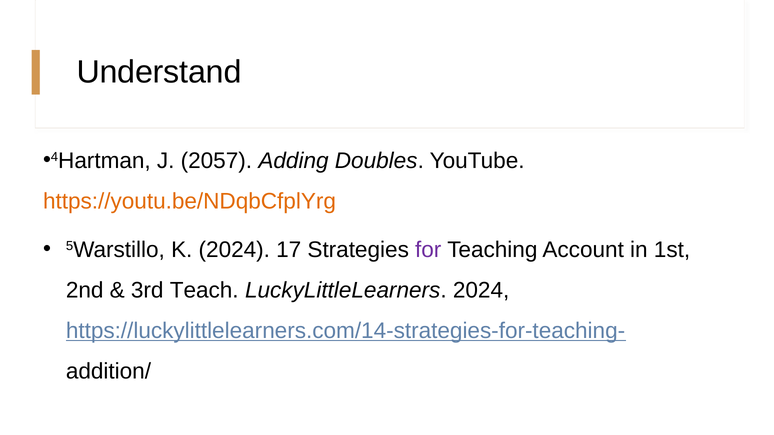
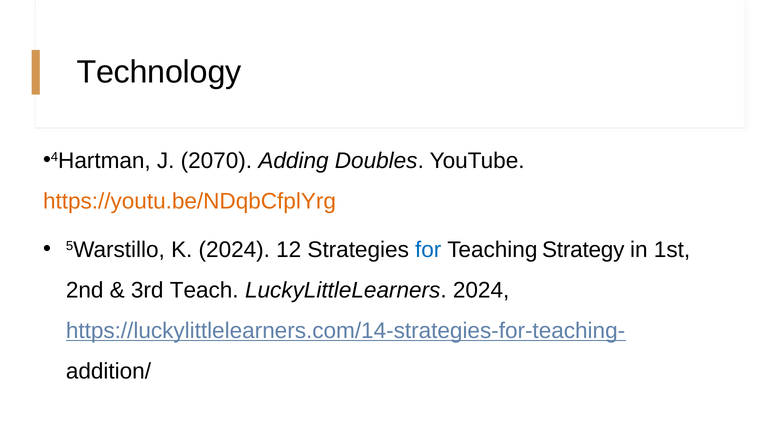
Understand: Understand -> Technology
2057: 2057 -> 2070
17: 17 -> 12
for colour: purple -> blue
Account: Account -> Strategy
